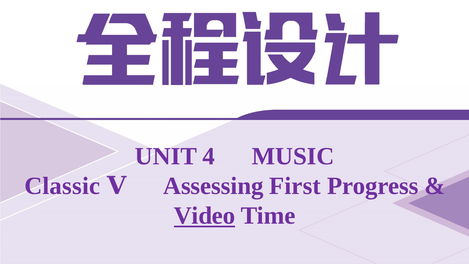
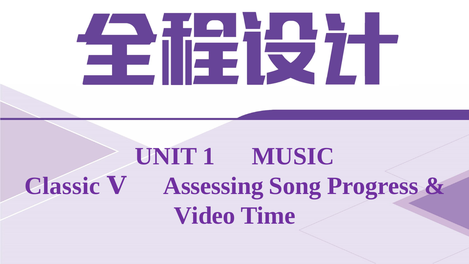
4: 4 -> 1
First: First -> Song
Video underline: present -> none
